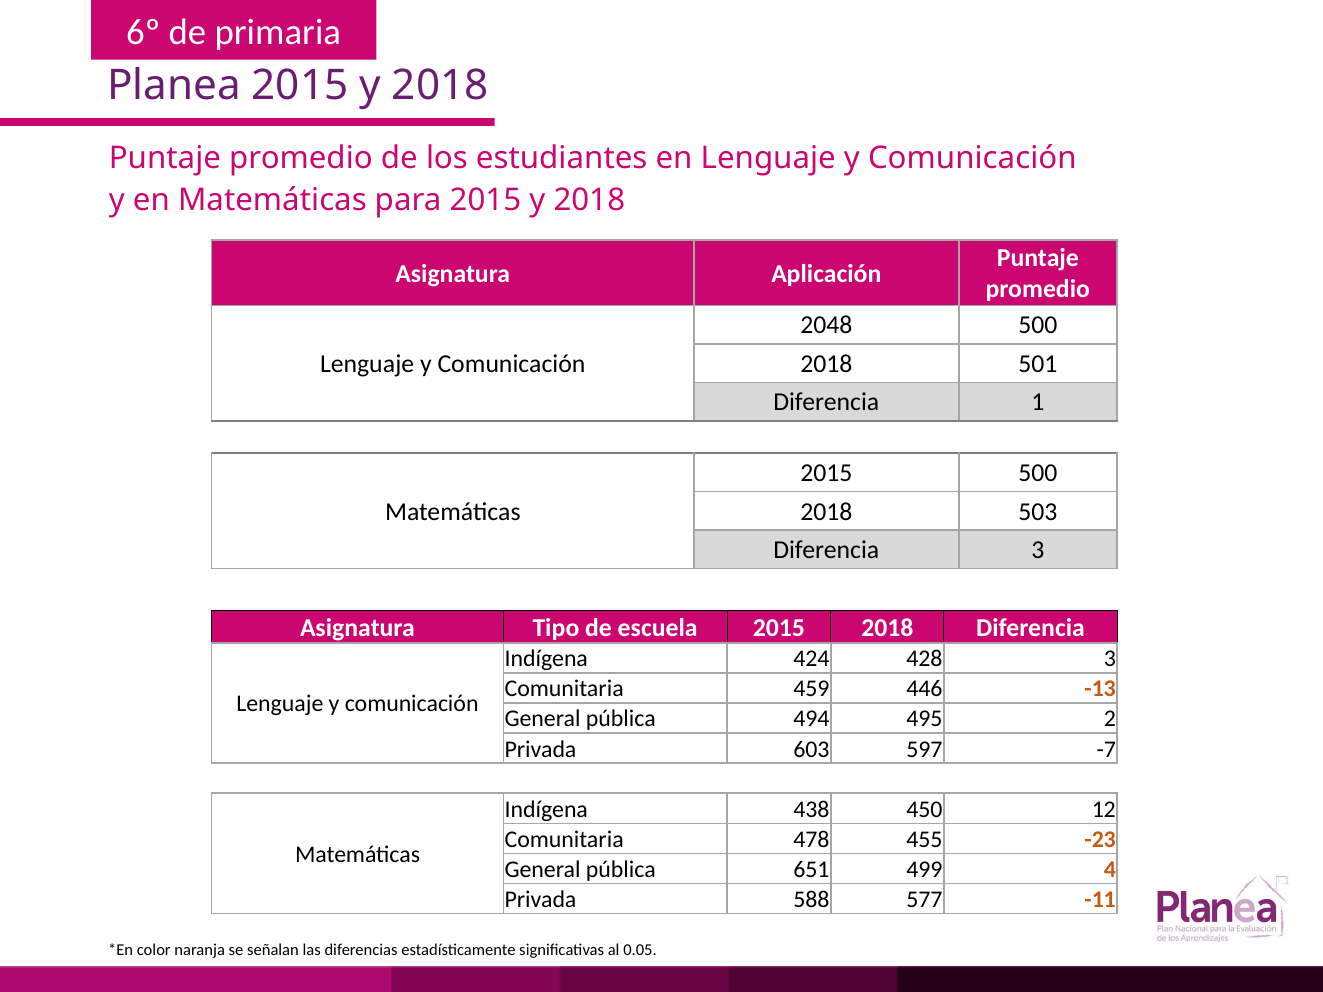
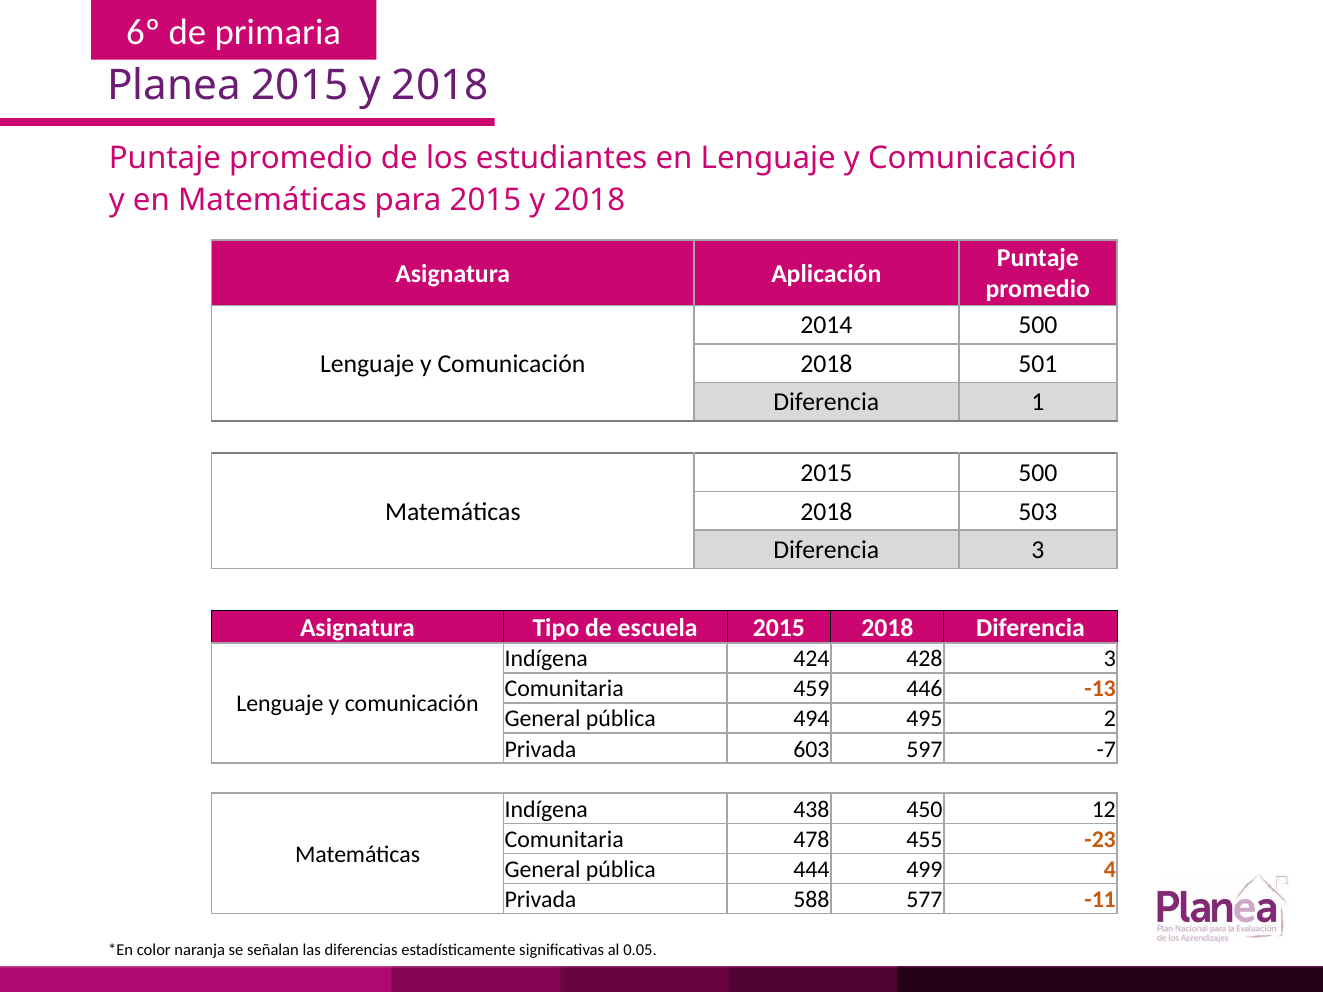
2048: 2048 -> 2014
651: 651 -> 444
